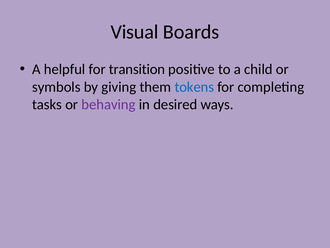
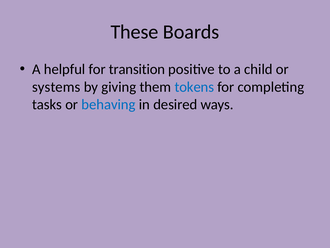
Visual: Visual -> These
symbols: symbols -> systems
behaving colour: purple -> blue
